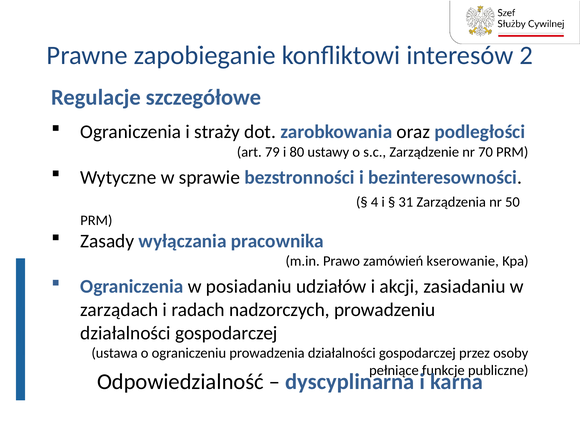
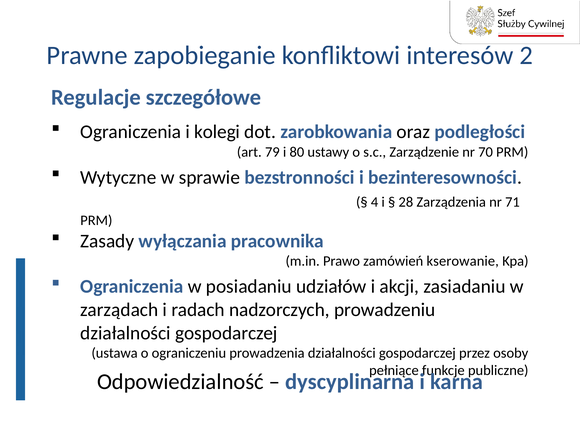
straży: straży -> kolegi
31: 31 -> 28
50: 50 -> 71
